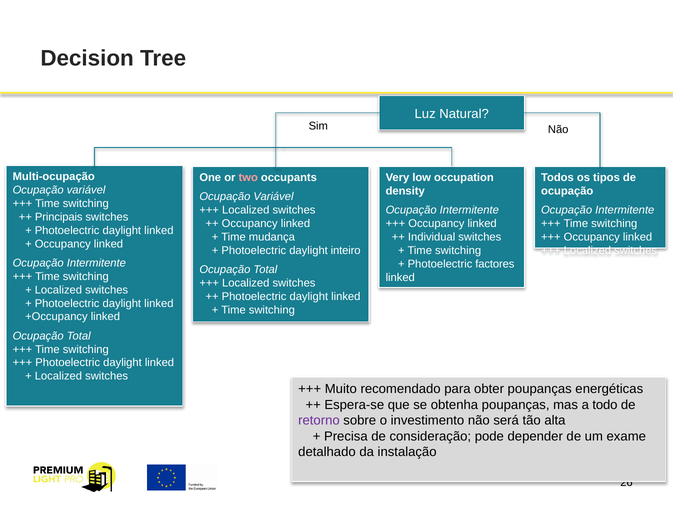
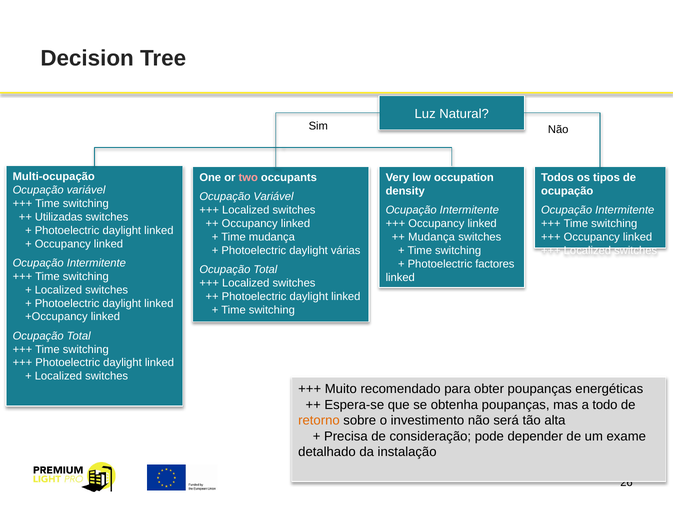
Principais: Principais -> Utilizadas
Individual at (432, 237): Individual -> Mudança
inteiro: inteiro -> várias
retorno colour: purple -> orange
